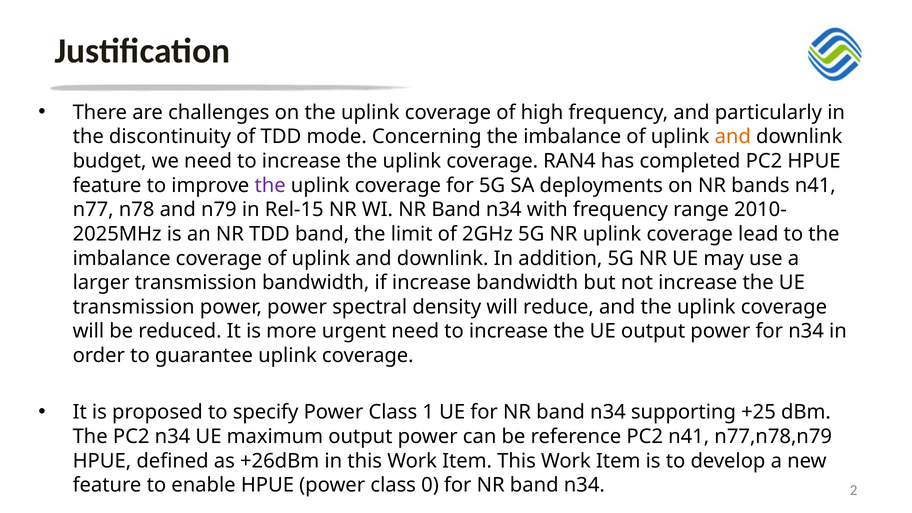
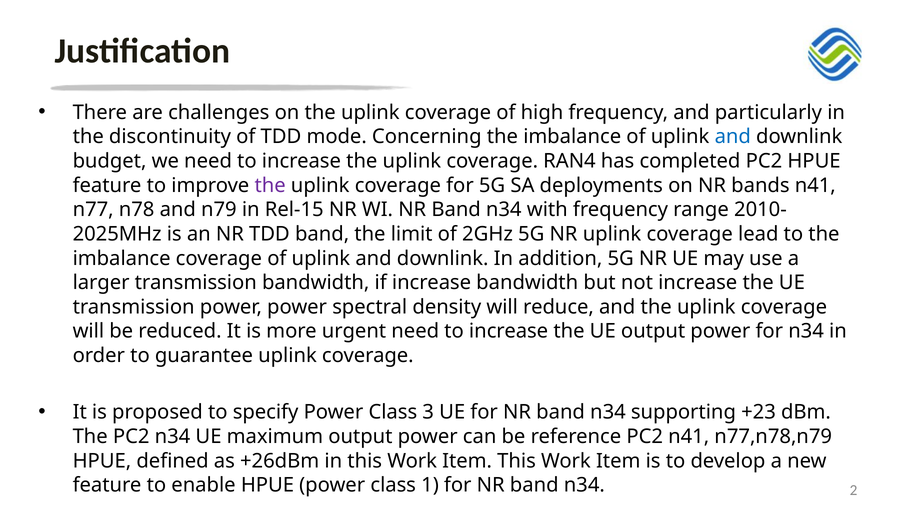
and at (733, 137) colour: orange -> blue
1: 1 -> 3
+25: +25 -> +23
0: 0 -> 1
